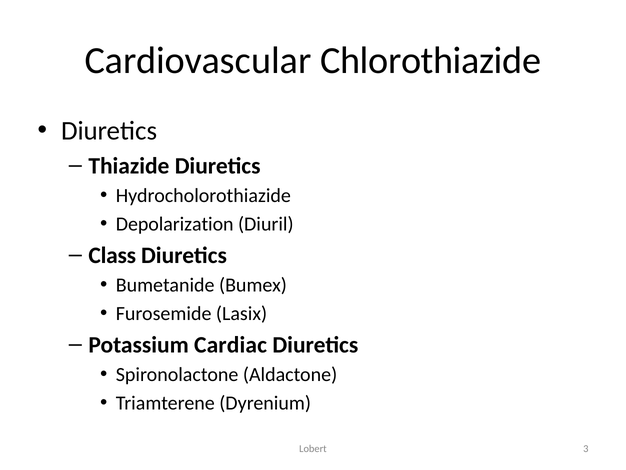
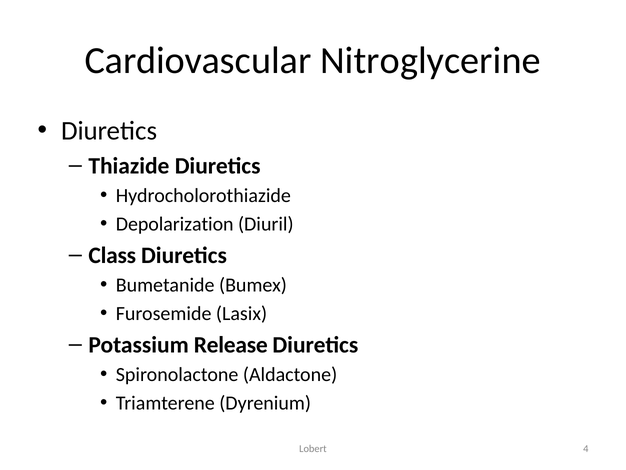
Chlorothiazide: Chlorothiazide -> Nitroglycerine
Cardiac: Cardiac -> Release
3: 3 -> 4
